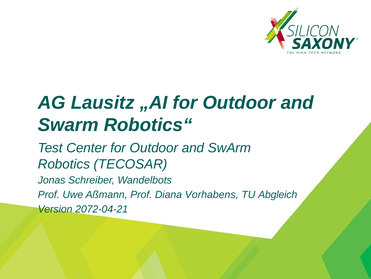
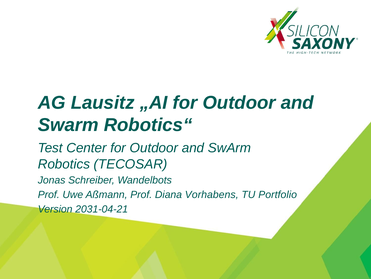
Abgleich: Abgleich -> Portfolio
2072-04-21: 2072-04-21 -> 2031-04-21
